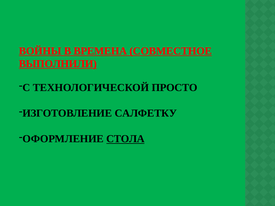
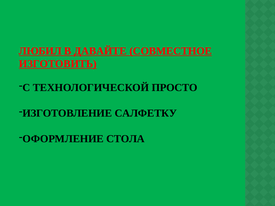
ВОЙНЫ: ВОЙНЫ -> ЛЮБИЛ
ВРЕМЕНА: ВРЕМЕНА -> ДАВАЙТЕ
ВЫПОЛНИЛИ: ВЫПОЛНИЛИ -> ИЗГОТОВИТЬ
СТОЛА underline: present -> none
